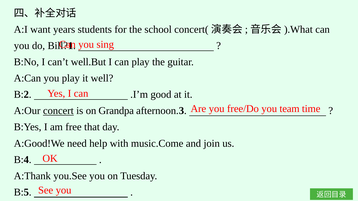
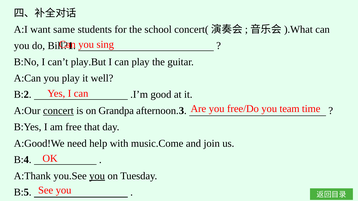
years: years -> same
well.But: well.But -> play.But
you at (97, 176) underline: none -> present
